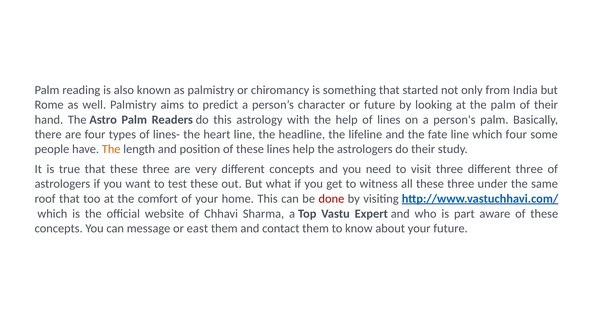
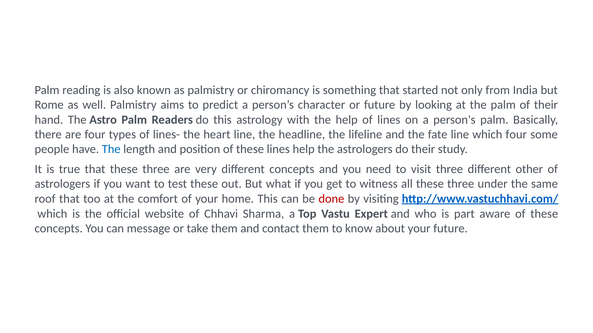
The at (111, 149) colour: orange -> blue
different three: three -> other
east: east -> take
